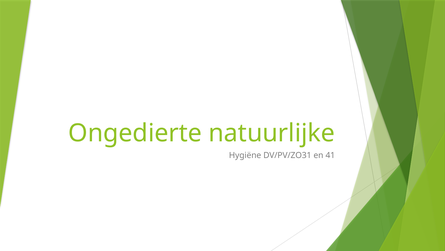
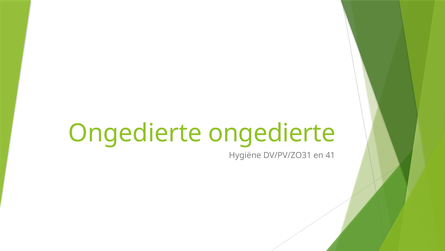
Ongedierte natuurlijke: natuurlijke -> ongedierte
